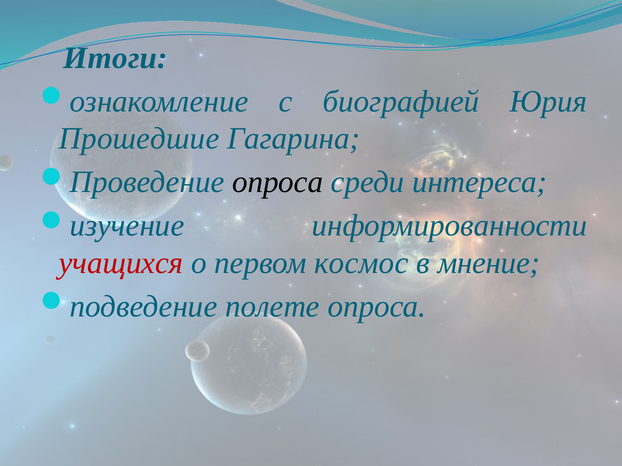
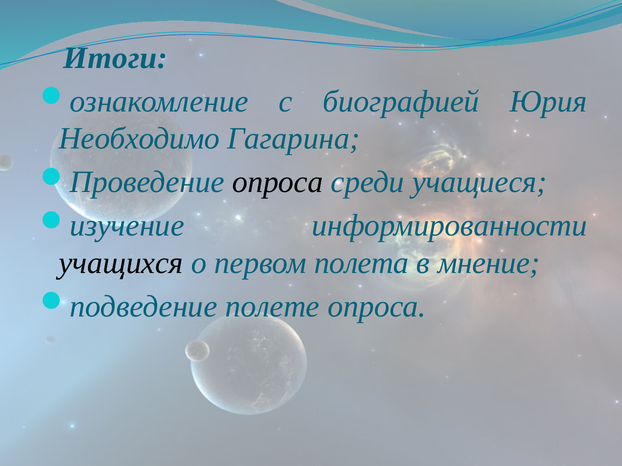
Прошедшие: Прошедшие -> Необходимо
интереса: интереса -> учащиеся
учащихся colour: red -> black
космос: космос -> полета
